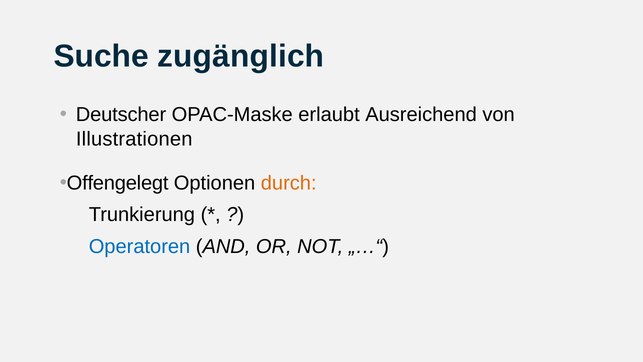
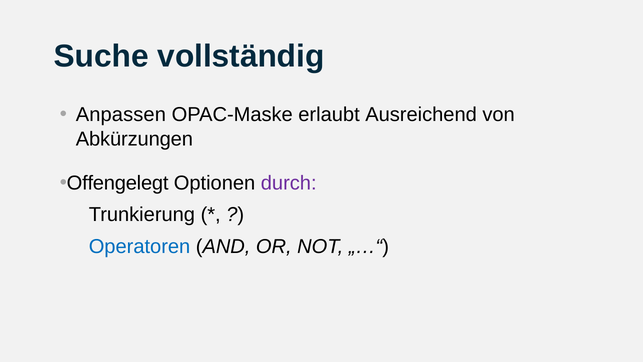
zugänglich: zugänglich -> vollständig
Deutscher: Deutscher -> Anpassen
Illustrationen: Illustrationen -> Abkürzungen
durch colour: orange -> purple
